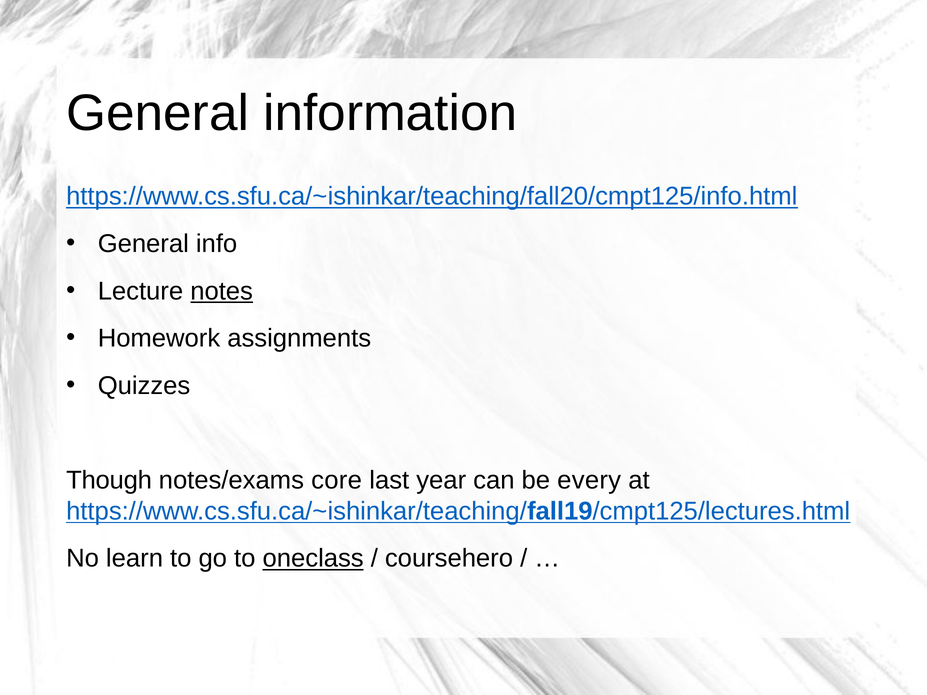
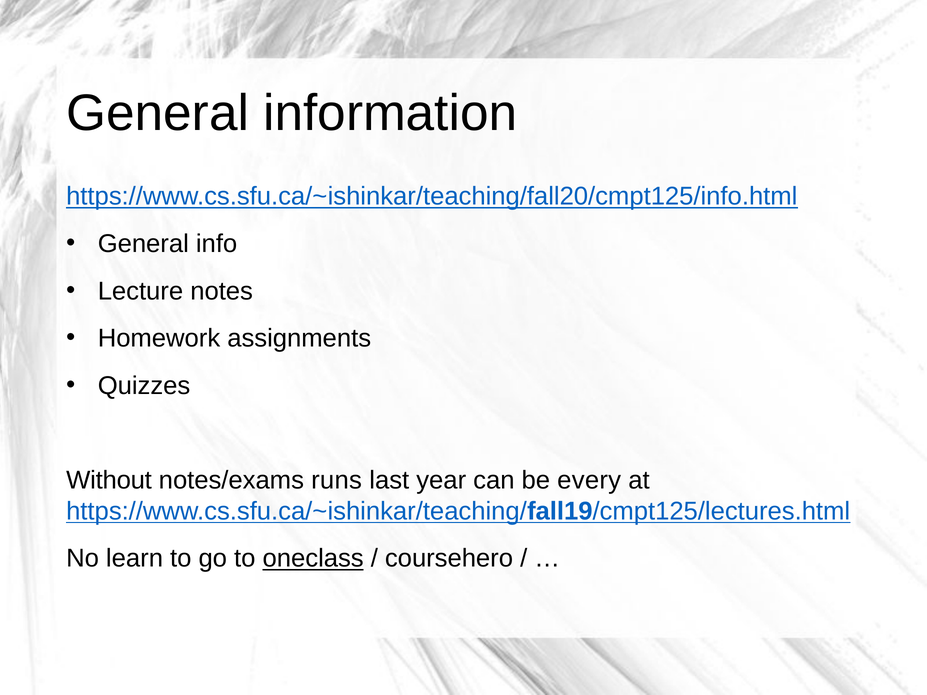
notes underline: present -> none
Though: Though -> Without
core: core -> runs
